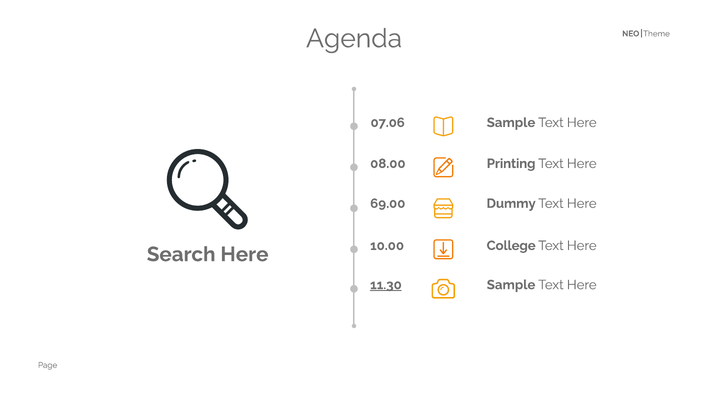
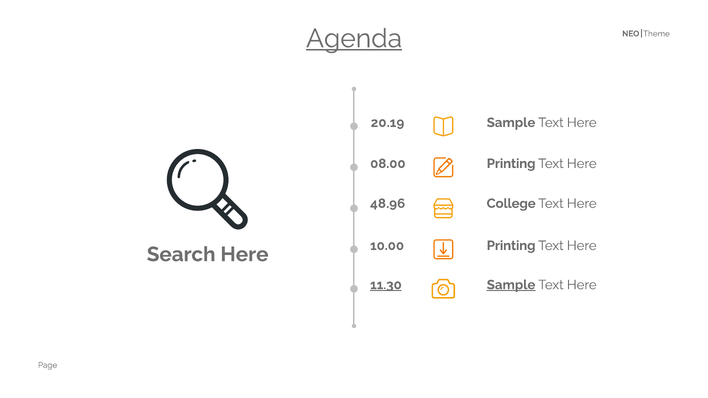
Agenda underline: none -> present
07.06: 07.06 -> 20.19
69.00: 69.00 -> 48.96
Dummy: Dummy -> College
College at (511, 246): College -> Printing
Sample at (511, 285) underline: none -> present
